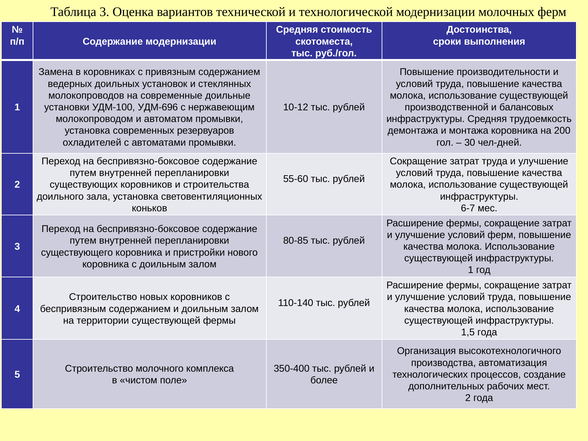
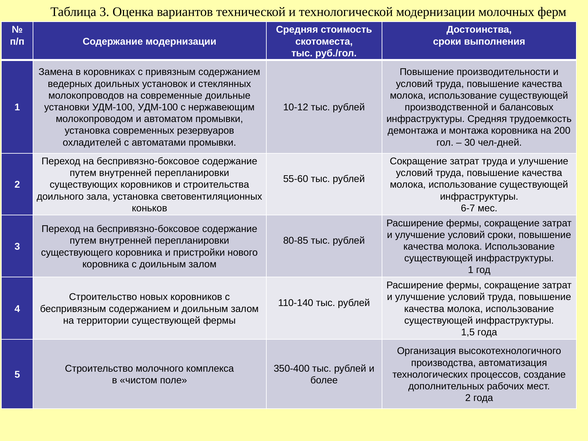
УДМ-100 УДМ-696: УДМ-696 -> УДМ-100
условий ферм: ферм -> сроки
